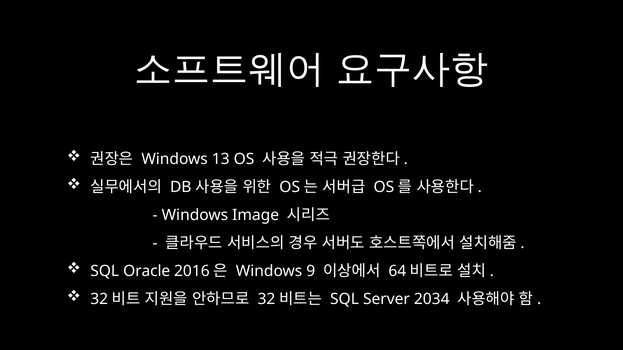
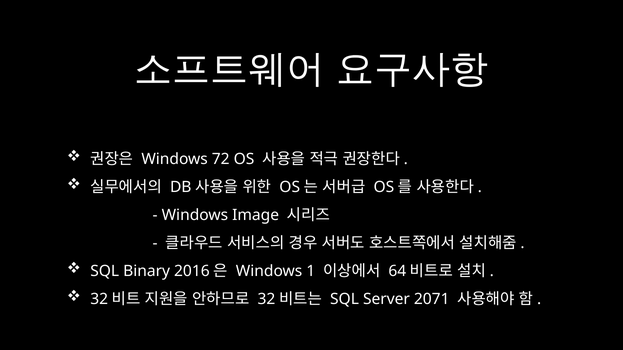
13: 13 -> 72
Oracle: Oracle -> Binary
9: 9 -> 1
2034: 2034 -> 2071
